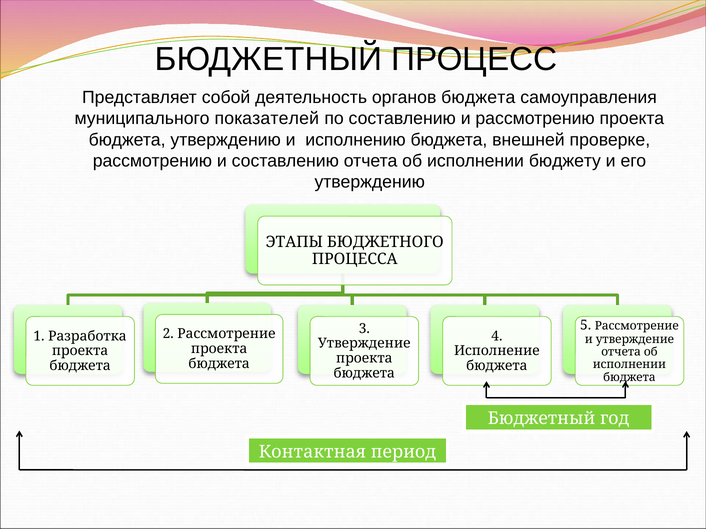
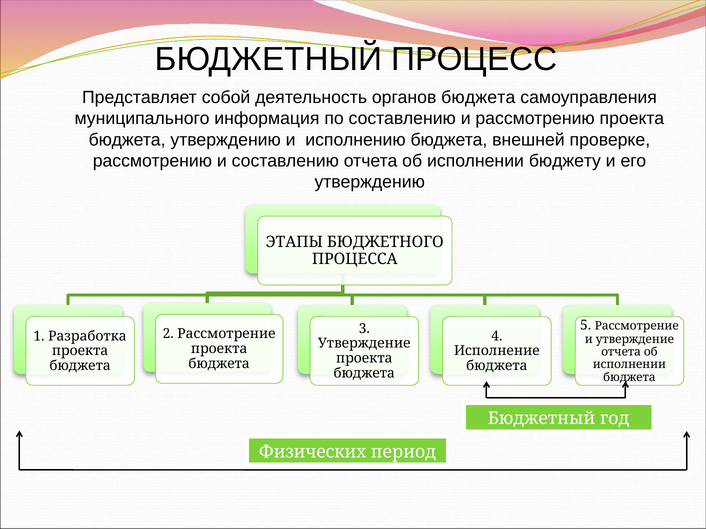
показателей: показателей -> информация
Контактная: Контактная -> Физических
